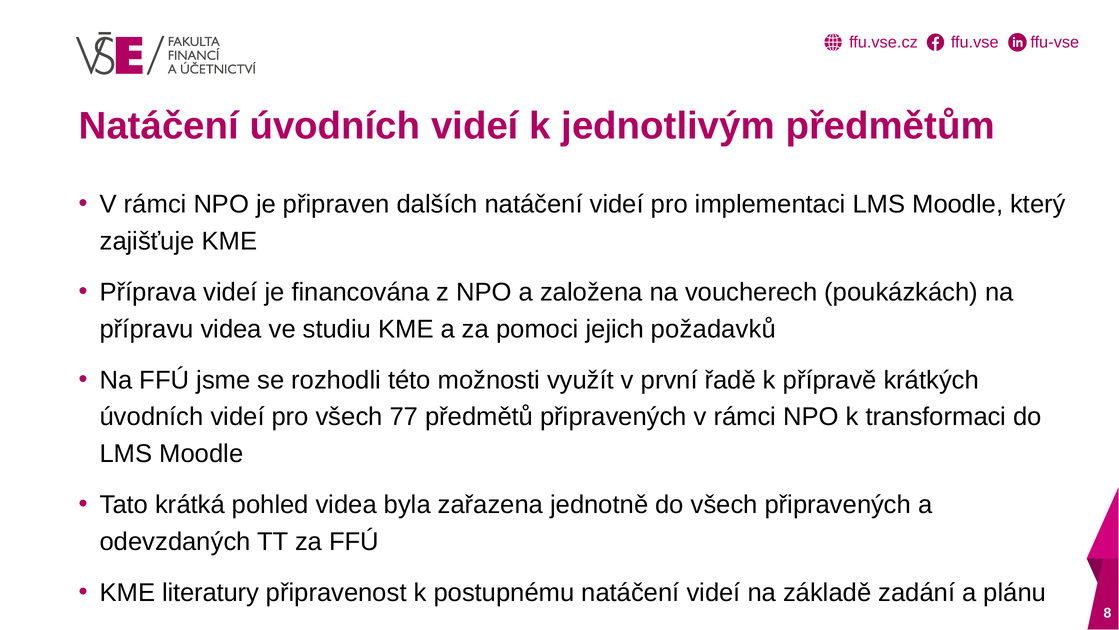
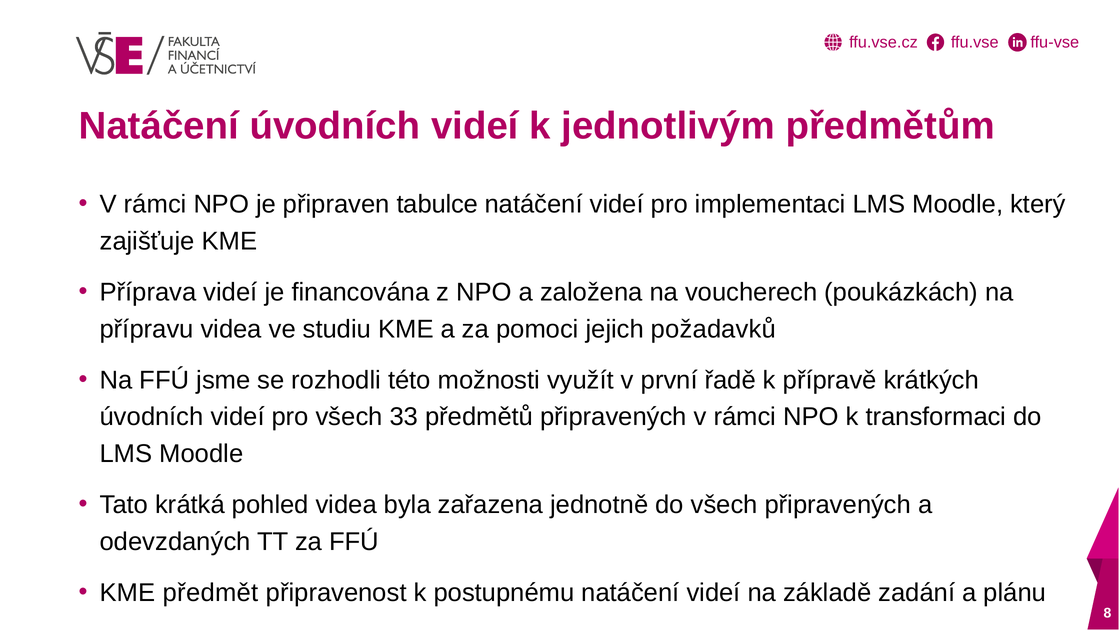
dalších: dalších -> tabulce
77: 77 -> 33
literatury: literatury -> předmět
